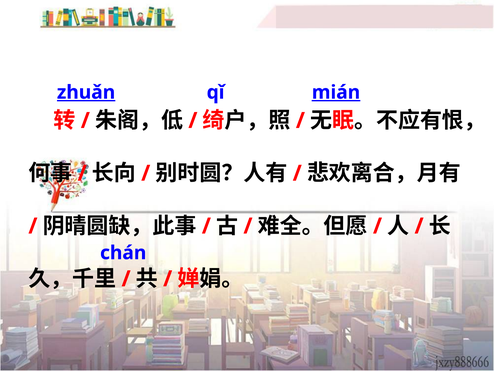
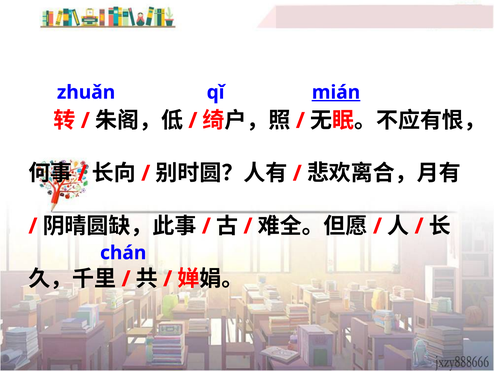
zhuǎn underline: present -> none
